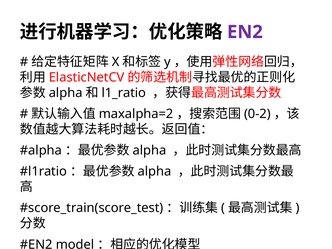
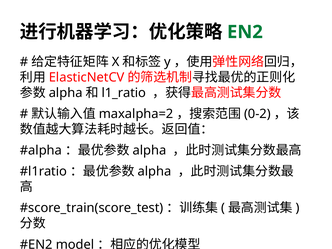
EN2 colour: purple -> green
